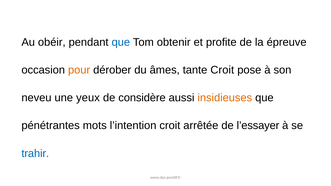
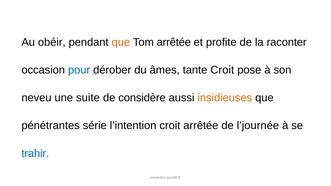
que at (121, 42) colour: blue -> orange
Tom obtenir: obtenir -> arrêtée
épreuve: épreuve -> raconter
pour colour: orange -> blue
yeux: yeux -> suite
mots: mots -> série
l’essayer: l’essayer -> l’journée
